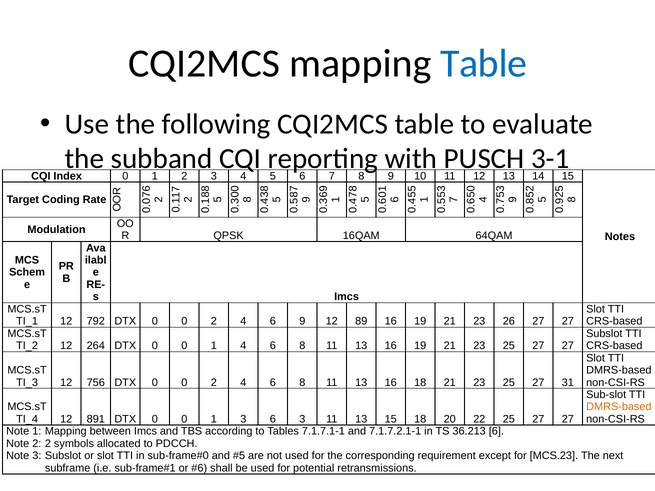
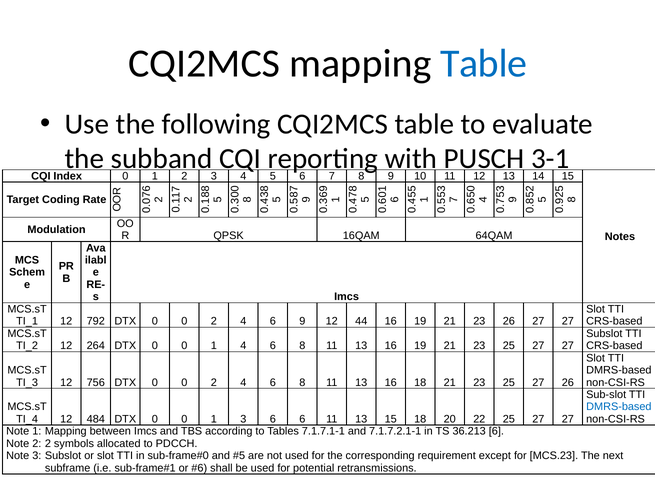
89: 89 -> 44
27 31: 31 -> 26
DMRS-based at (619, 407) colour: orange -> blue
891: 891 -> 484
6 3: 3 -> 6
